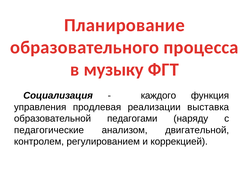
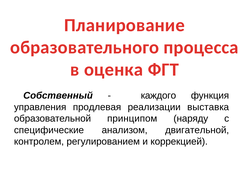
музыку: музыку -> оценка
Социализация: Социализация -> Собственный
педагогами: педагогами -> принципом
педагогические: педагогические -> специфические
